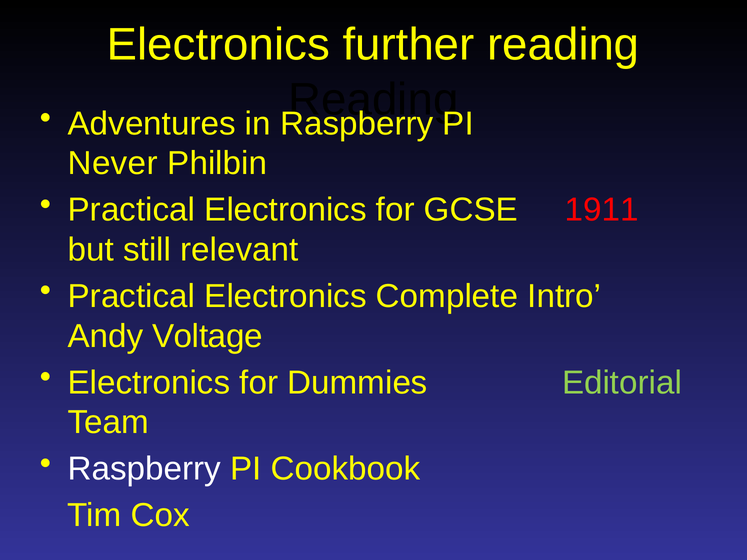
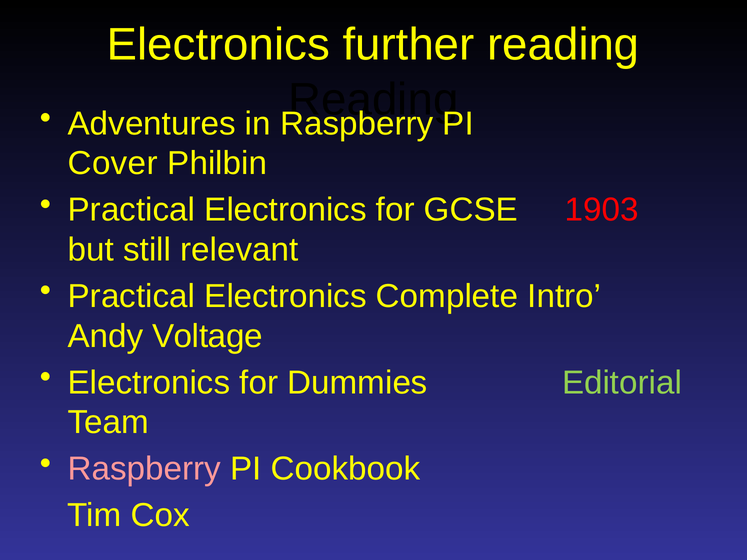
Never: Never -> Cover
1911: 1911 -> 1903
Raspberry at (144, 469) colour: white -> pink
